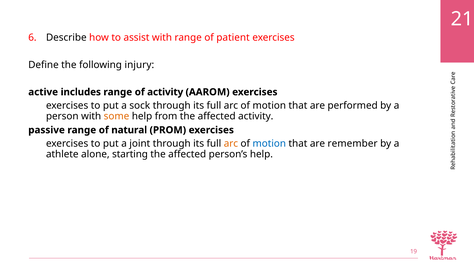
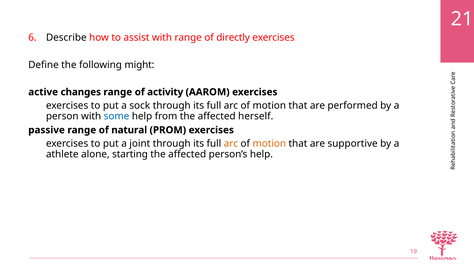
patient: patient -> directly
injury: injury -> might
includes: includes -> changes
some colour: orange -> blue
affected activity: activity -> herself
motion at (269, 143) colour: blue -> orange
remember: remember -> supportive
